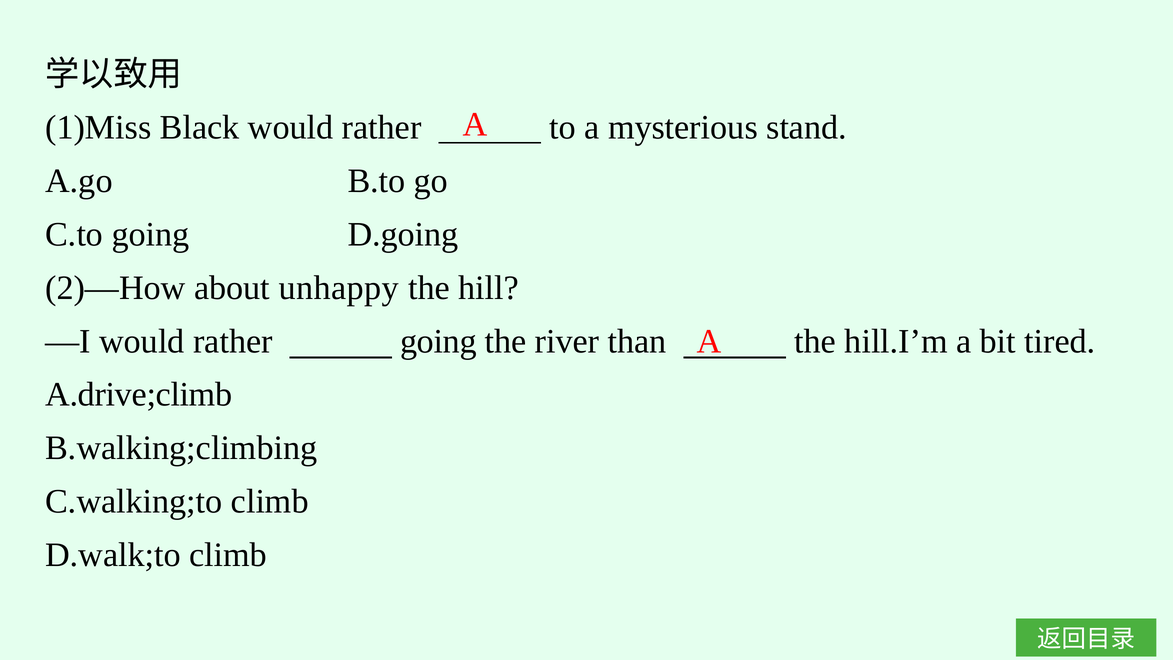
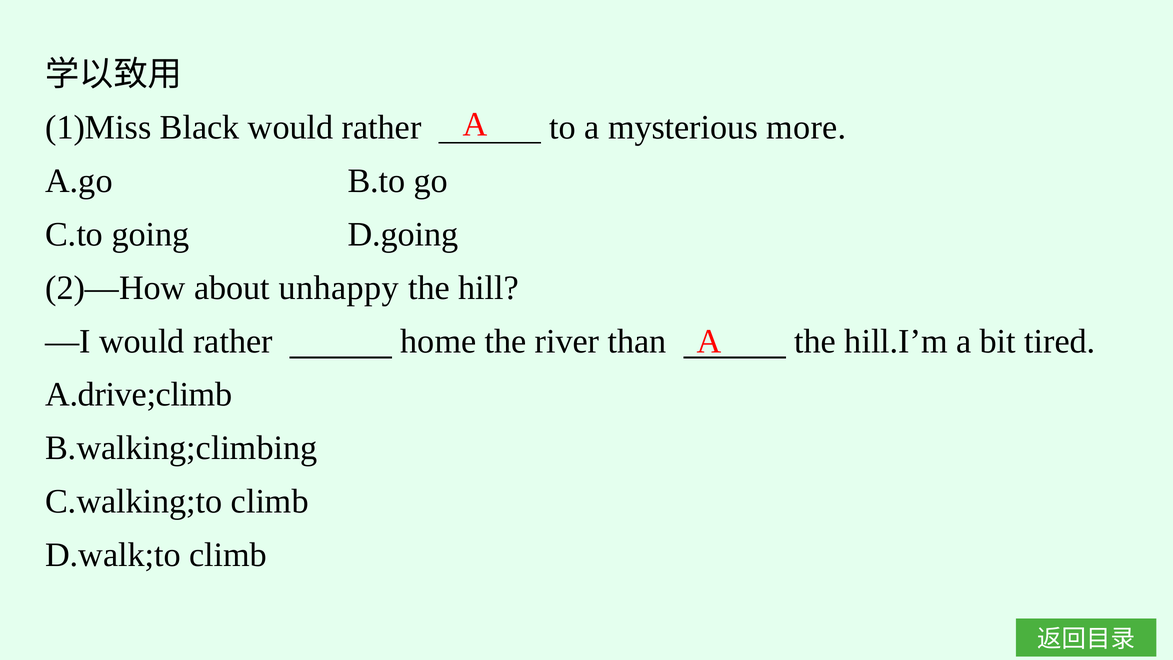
stand: stand -> more
rather going: going -> home
